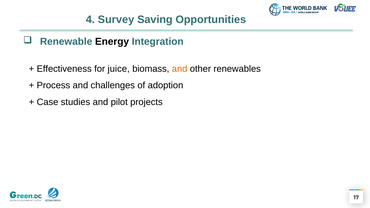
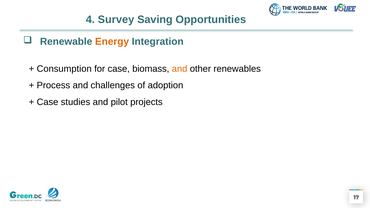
Energy colour: black -> orange
Effectiveness: Effectiveness -> Consumption
for juice: juice -> case
